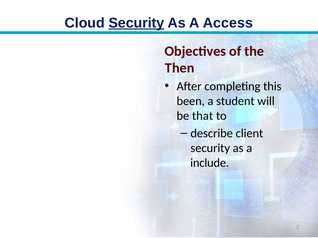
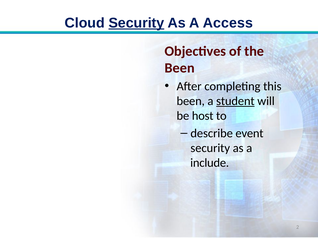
Then at (180, 68): Then -> Been
student underline: none -> present
that: that -> host
client: client -> event
